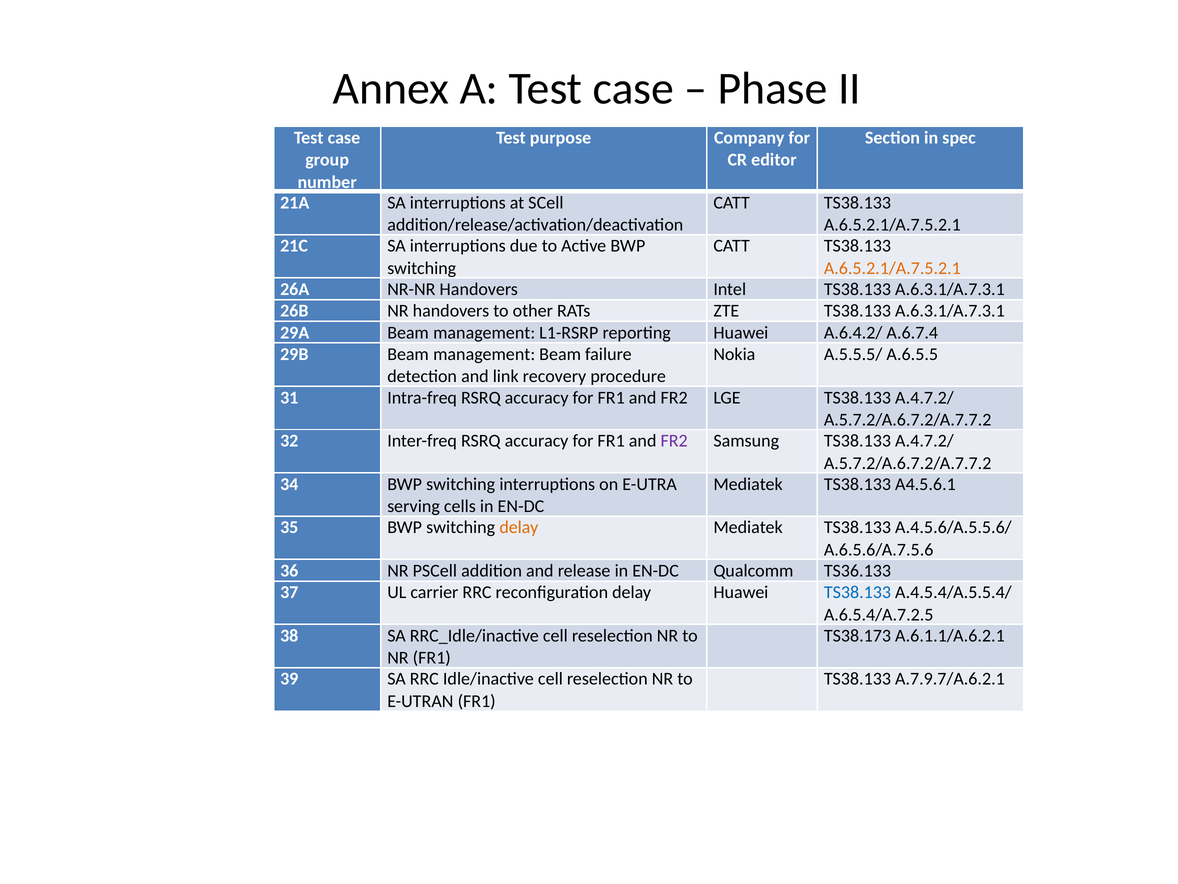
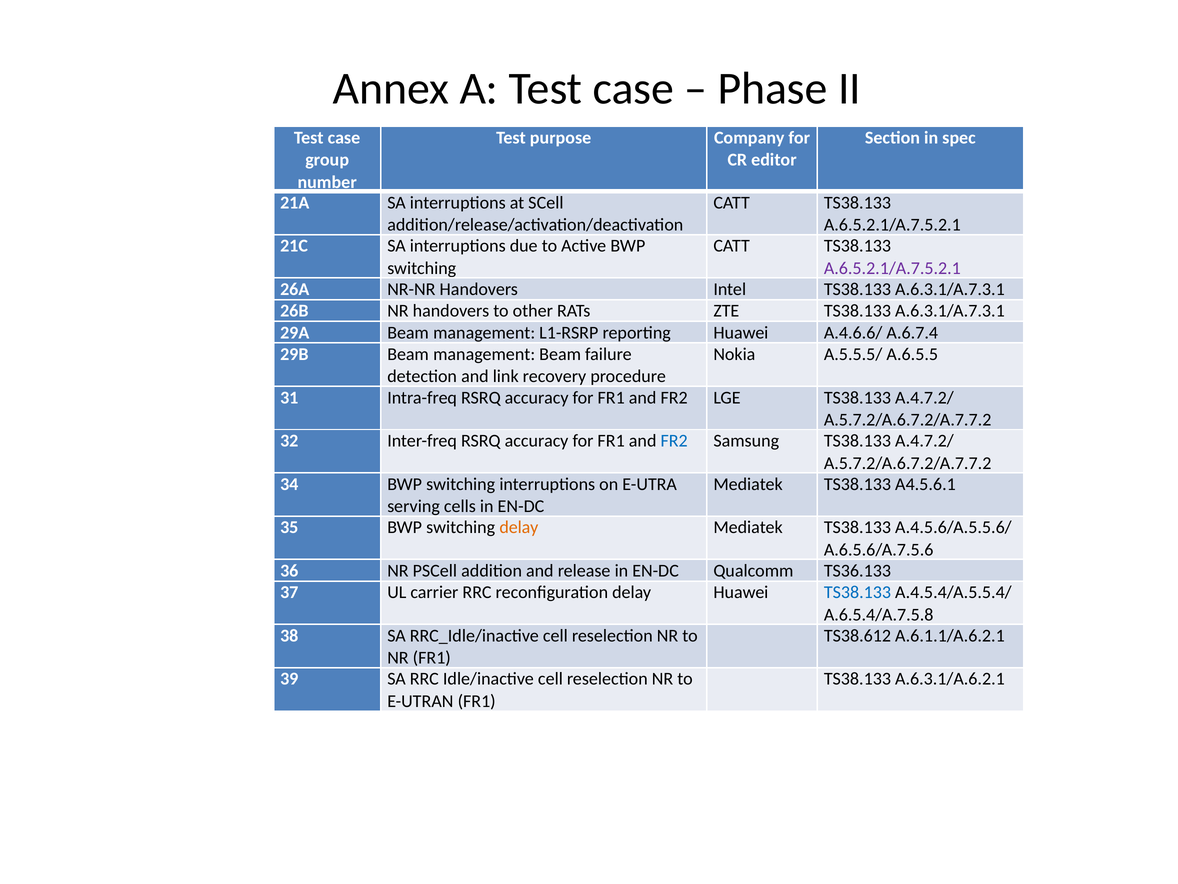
A.6.5.2.1/A.7.5.2.1 at (892, 268) colour: orange -> purple
A.6.4.2/: A.6.4.2/ -> A.4.6.6/
FR2 at (674, 441) colour: purple -> blue
A.6.5.4/A.7.2.5: A.6.5.4/A.7.2.5 -> A.6.5.4/A.7.5.8
TS38.173: TS38.173 -> TS38.612
A.7.9.7/A.6.2.1: A.7.9.7/A.6.2.1 -> A.6.3.1/A.6.2.1
